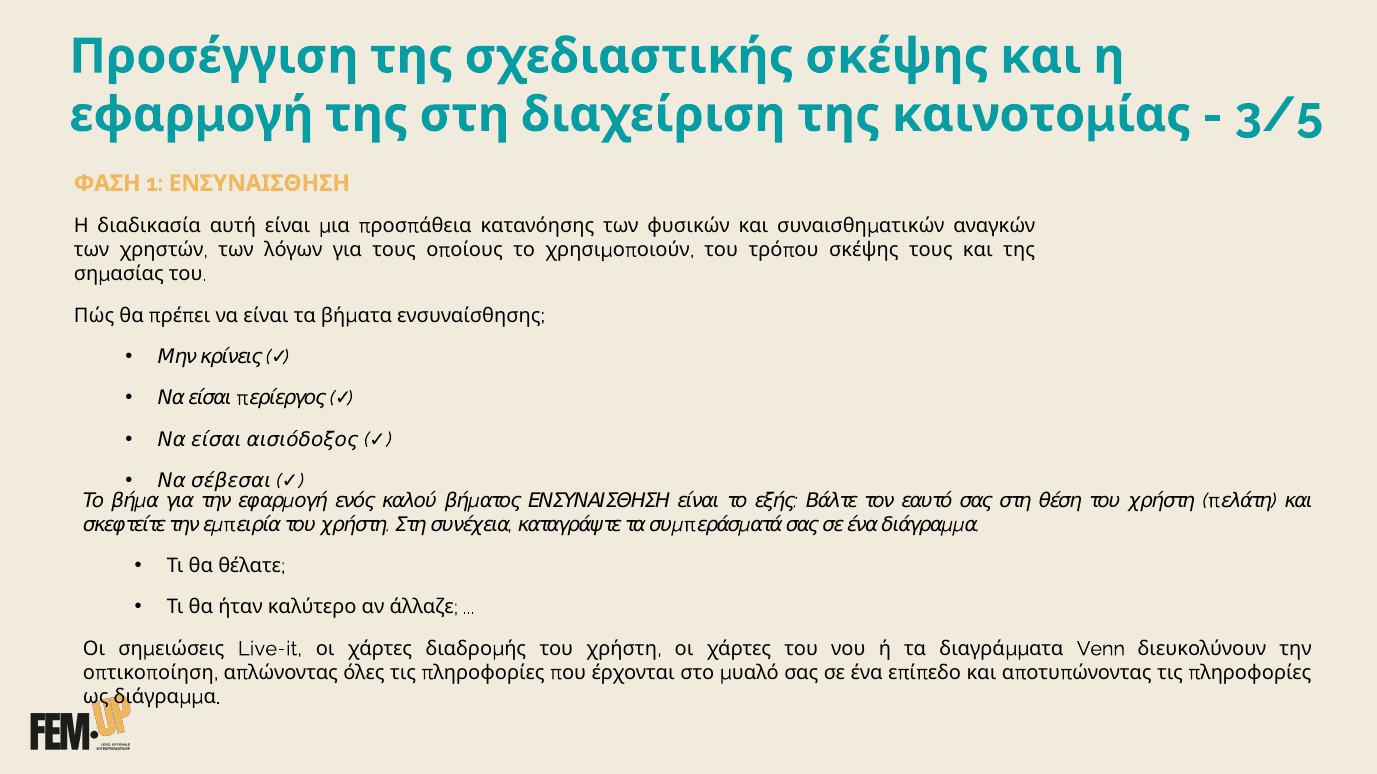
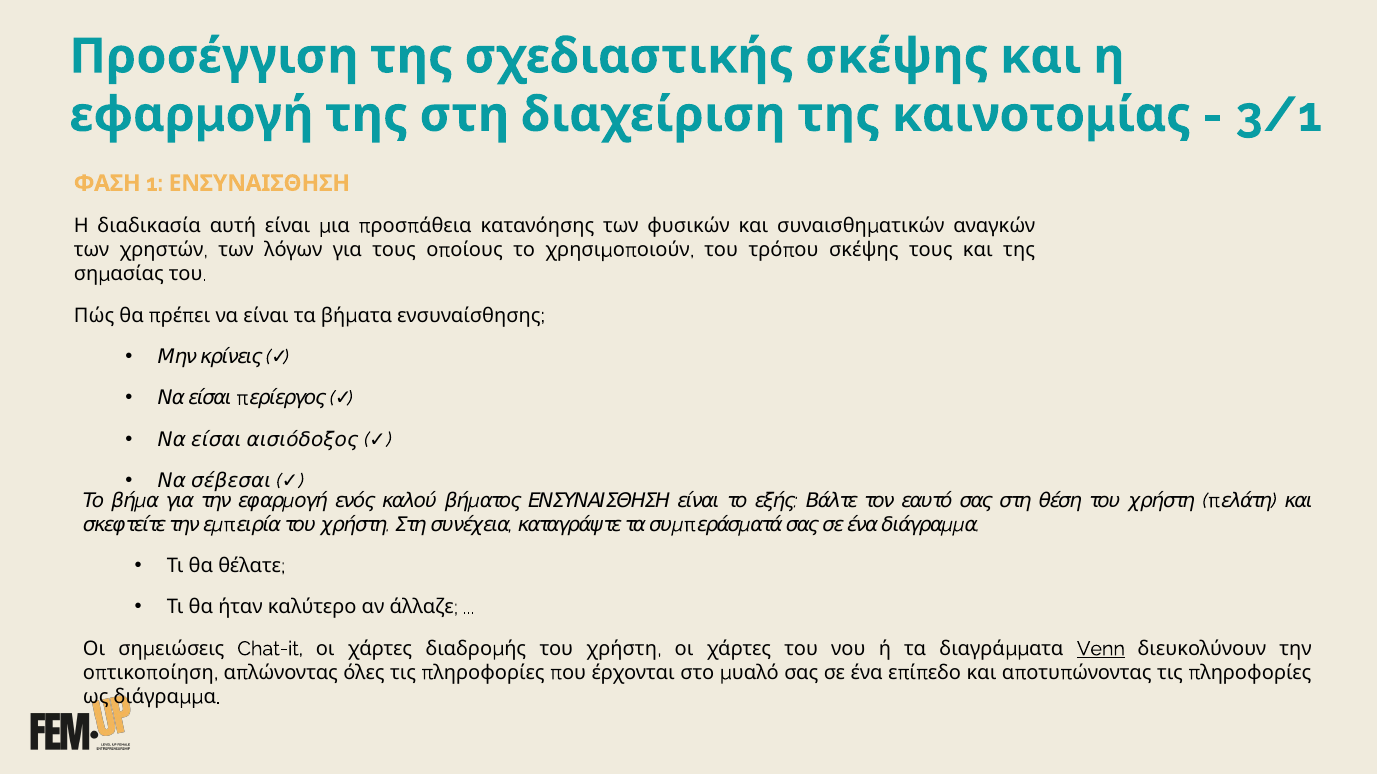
3/5: 3/5 -> 3/1
Live-it: Live-it -> Chat-it
Venn underline: none -> present
